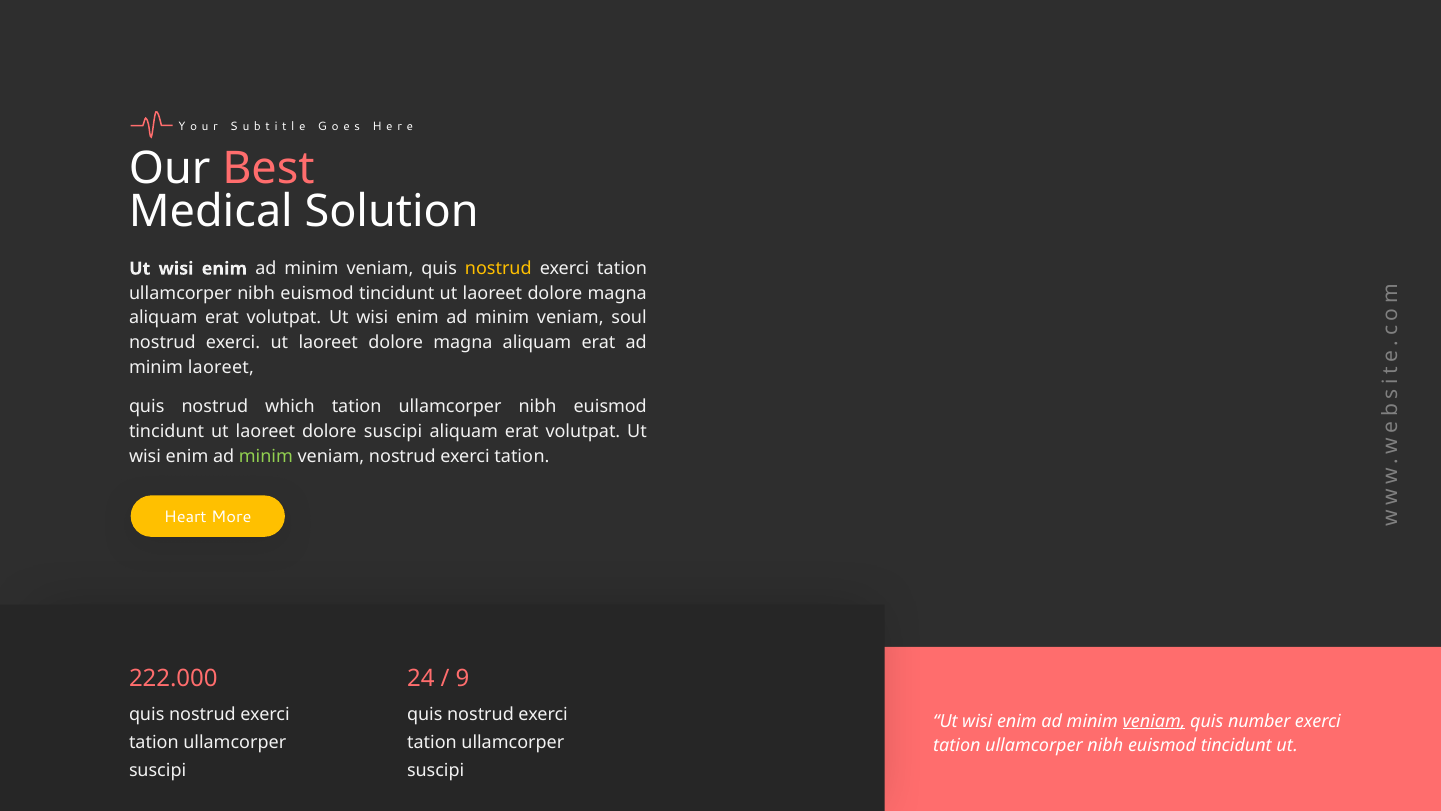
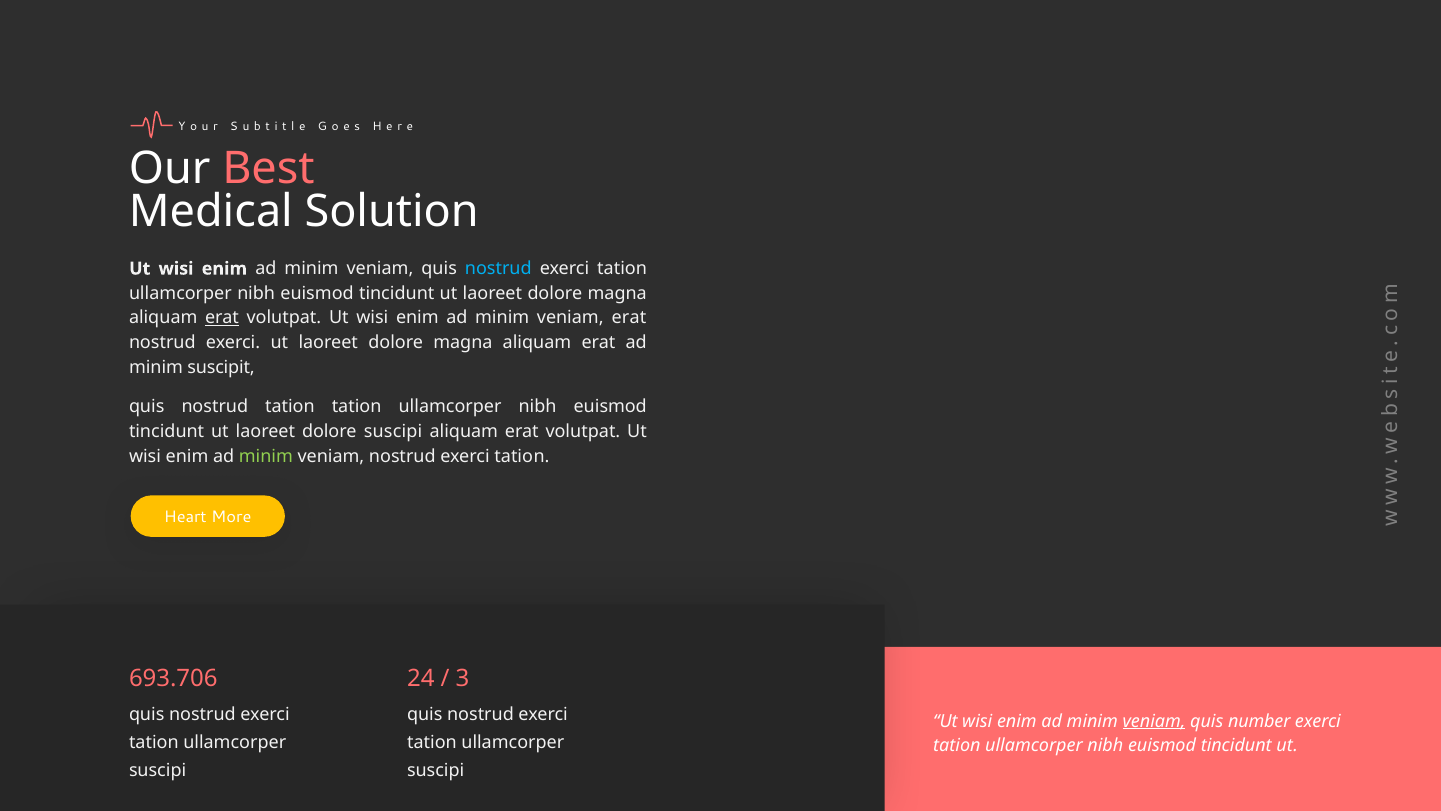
nostrud at (498, 269) colour: yellow -> light blue
erat at (222, 318) underline: none -> present
veniam soul: soul -> erat
minim laoreet: laoreet -> suscipit
nostrud which: which -> tation
222.000: 222.000 -> 693.706
9: 9 -> 3
